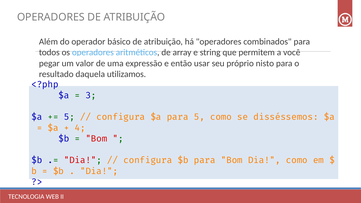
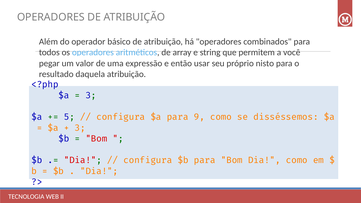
daquela utilizamos: utilizamos -> atribuição
para 5: 5 -> 9
4 at (80, 128): 4 -> 3
